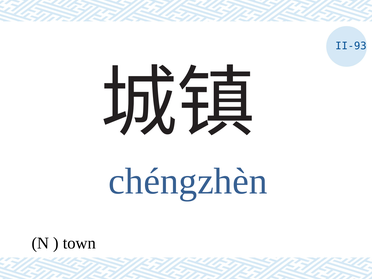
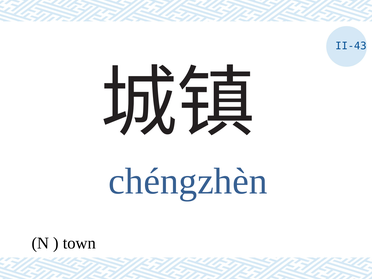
II-93: II-93 -> II-43
